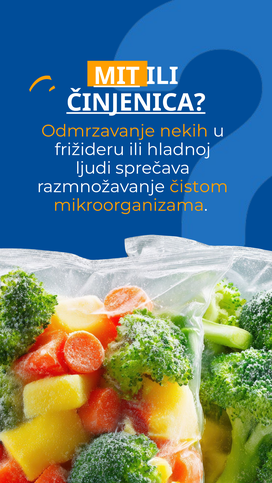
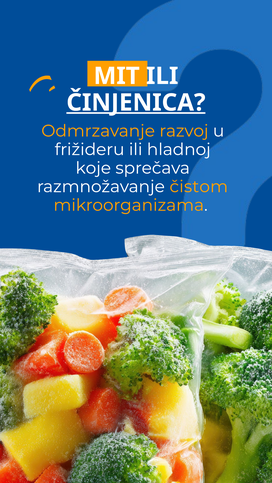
MIT underline: present -> none
nekih: nekih -> razvoj
ljudi: ljudi -> koje
